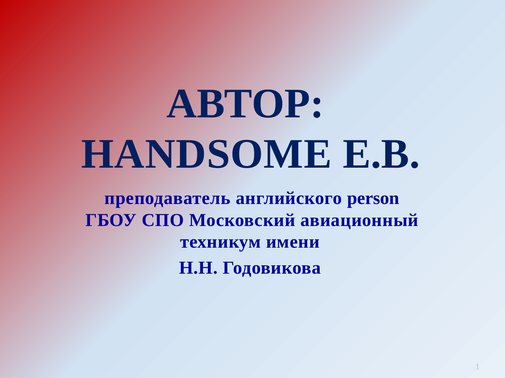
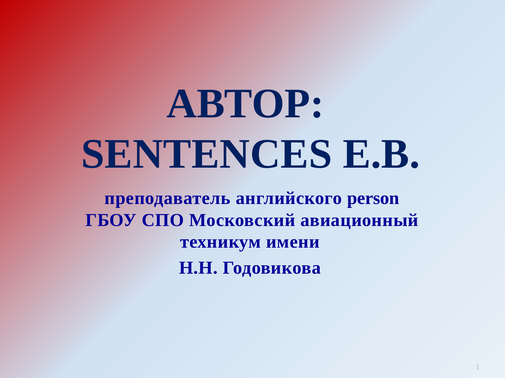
HANDSOME: HANDSOME -> SENTENCES
